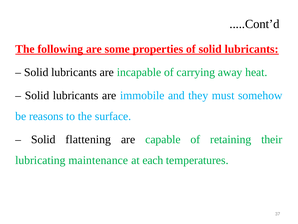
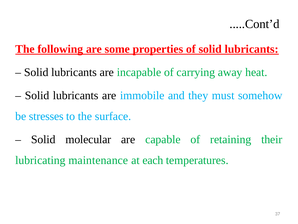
reasons: reasons -> stresses
flattening: flattening -> molecular
